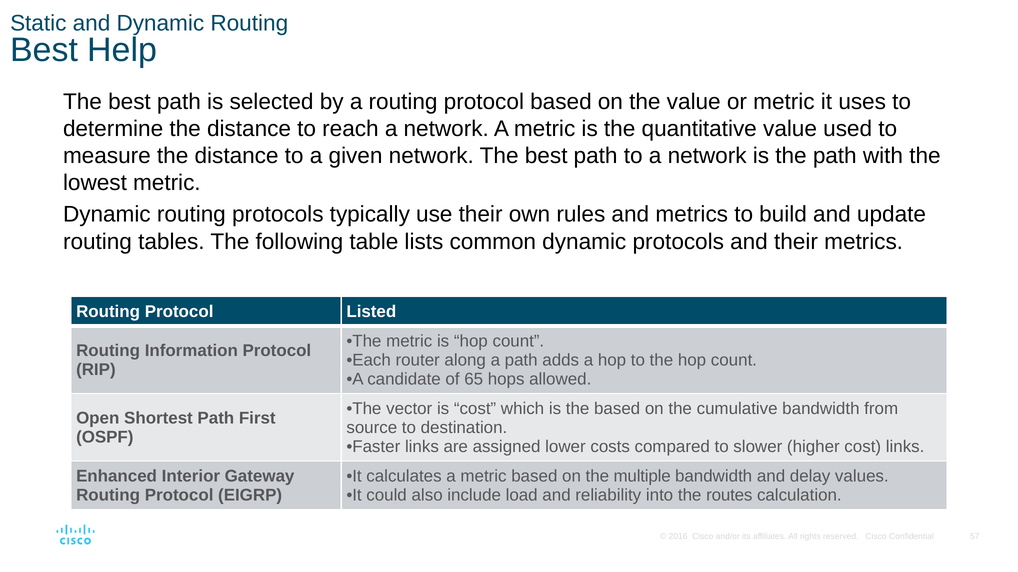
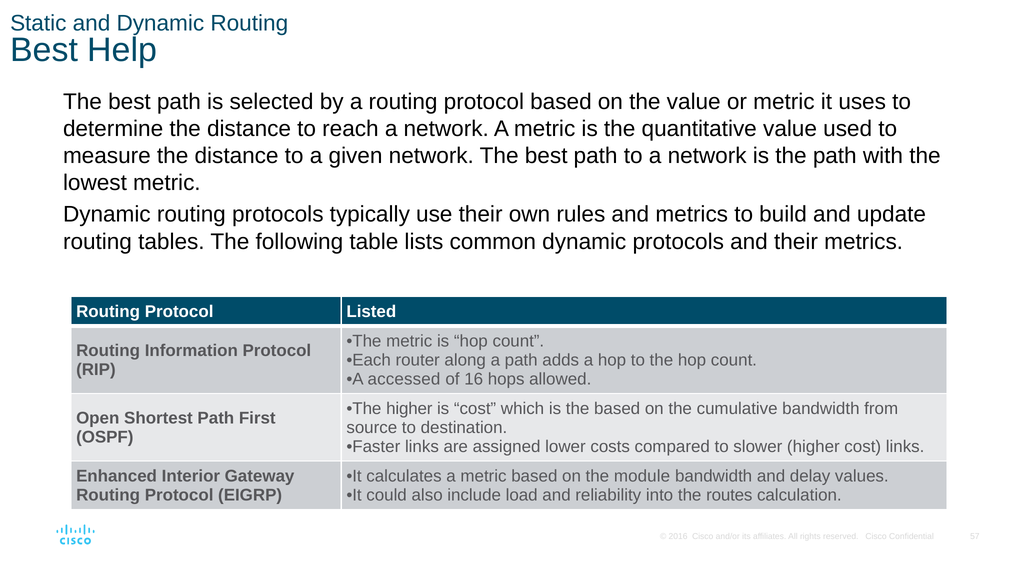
candidate: candidate -> accessed
65: 65 -> 16
The vector: vector -> higher
multiple: multiple -> module
